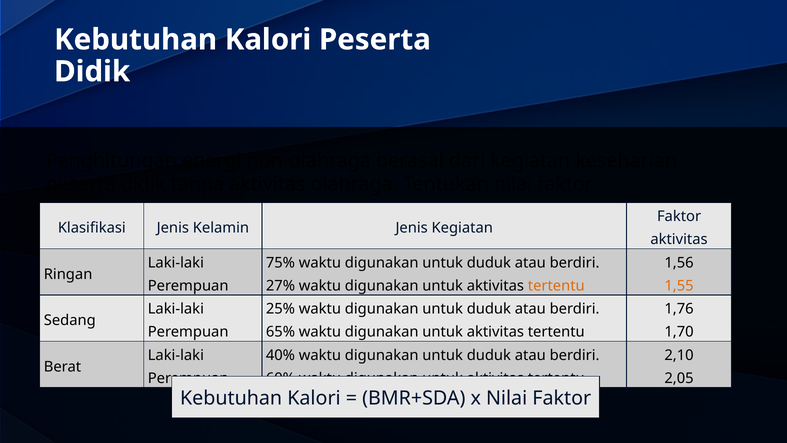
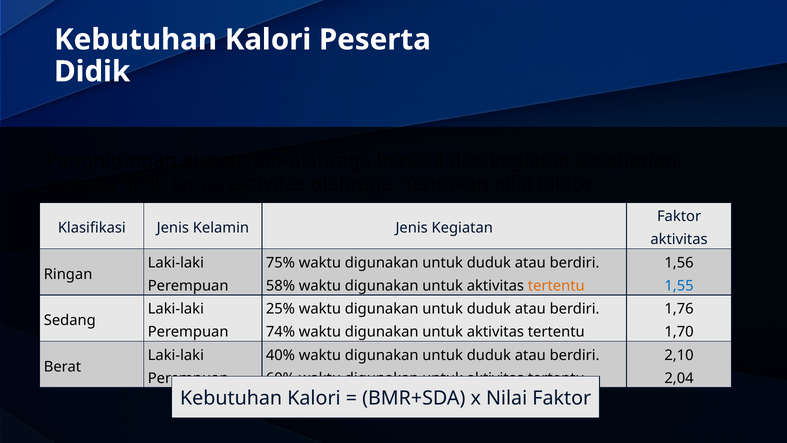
27%: 27% -> 58%
1,55 colour: orange -> blue
65%: 65% -> 74%
2,05: 2,05 -> 2,04
